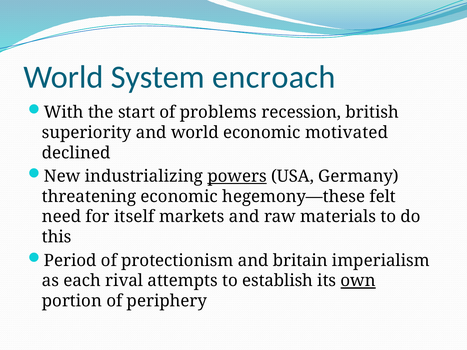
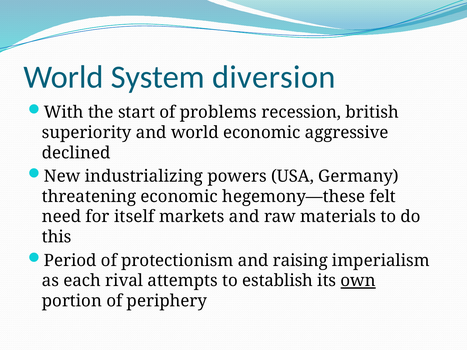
encroach: encroach -> diversion
motivated: motivated -> aggressive
powers underline: present -> none
britain: britain -> raising
